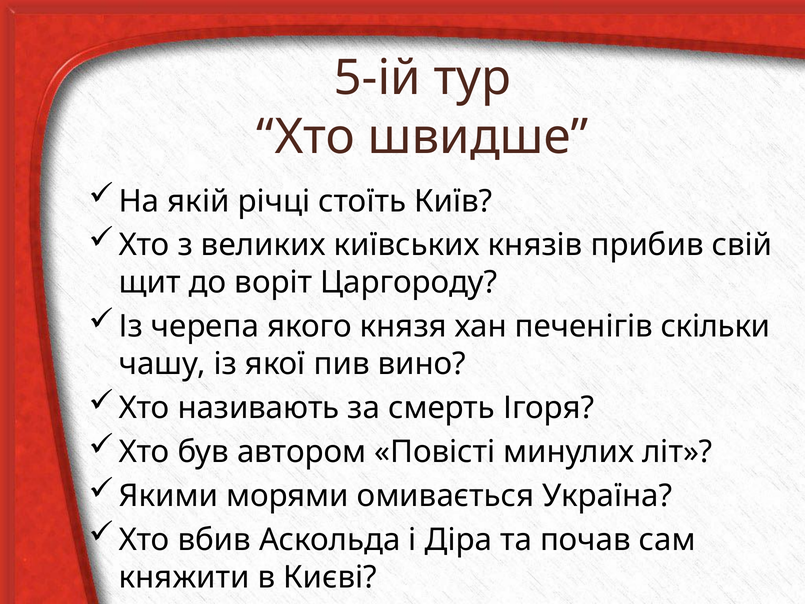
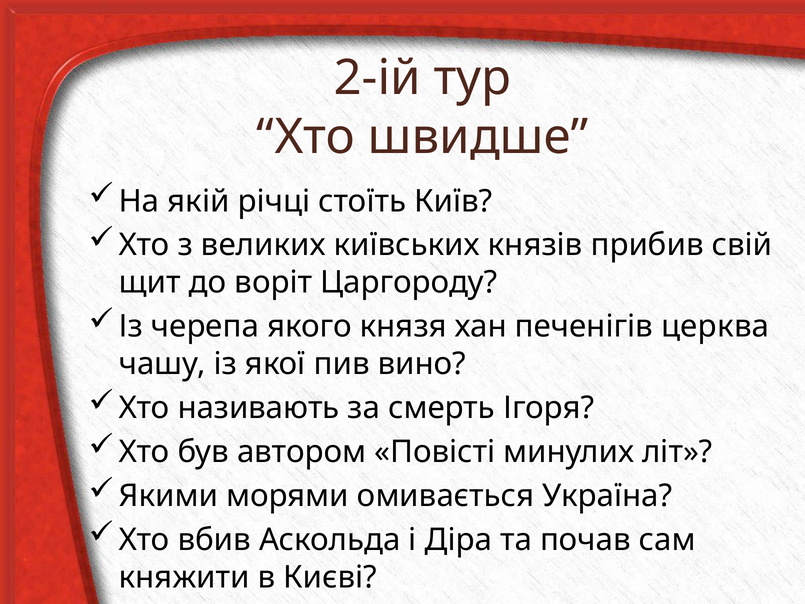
5-ій: 5-ій -> 2-ій
скільки: скільки -> церква
